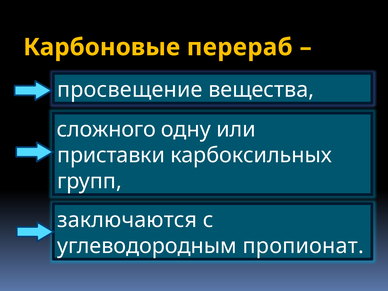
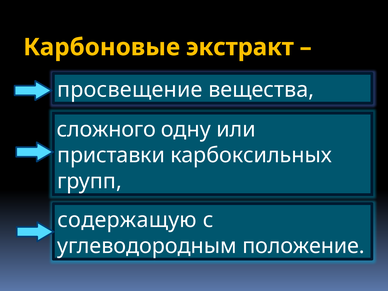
перераб: перераб -> экстракт
заключаются: заключаются -> содержащую
пропионат: пропионат -> положение
